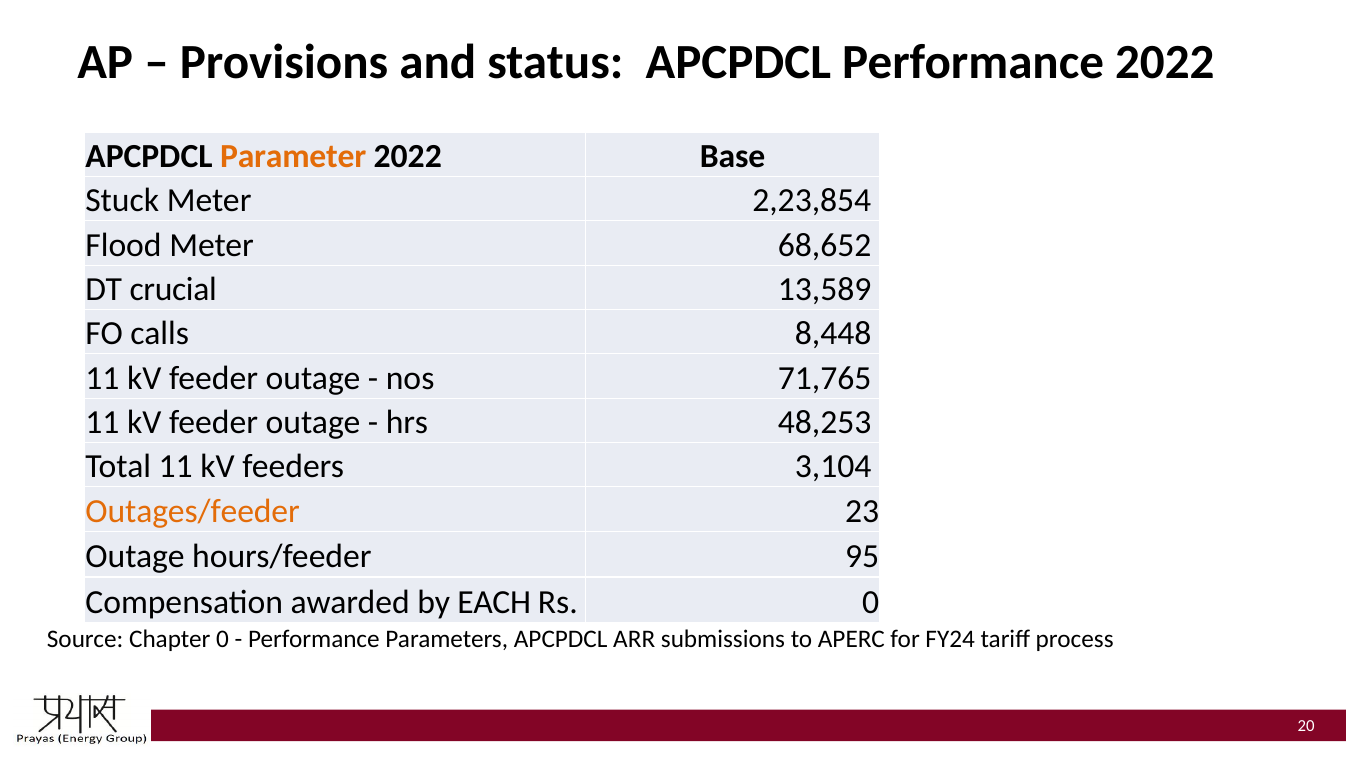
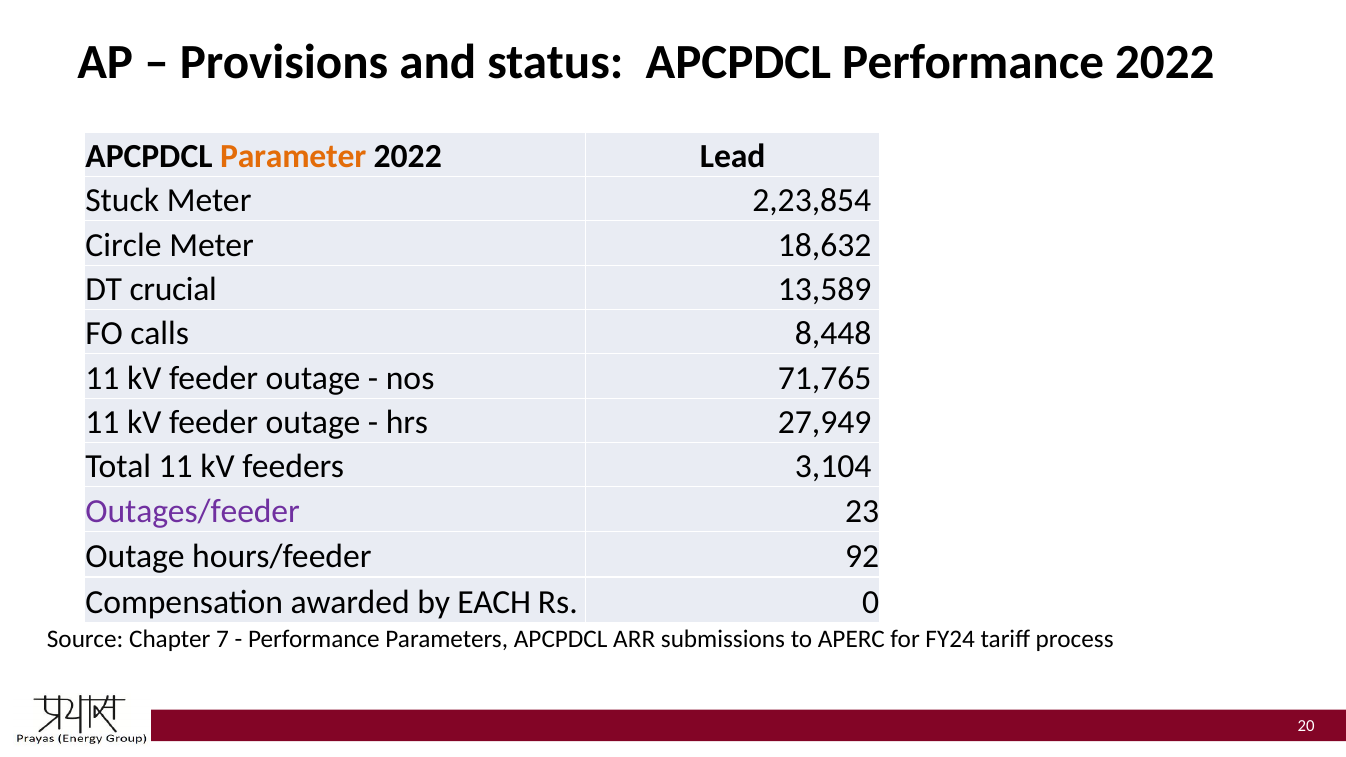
Base: Base -> Lead
Flood: Flood -> Circle
68,652: 68,652 -> 18,632
48,253: 48,253 -> 27,949
Outages/feeder colour: orange -> purple
95: 95 -> 92
Chapter 0: 0 -> 7
